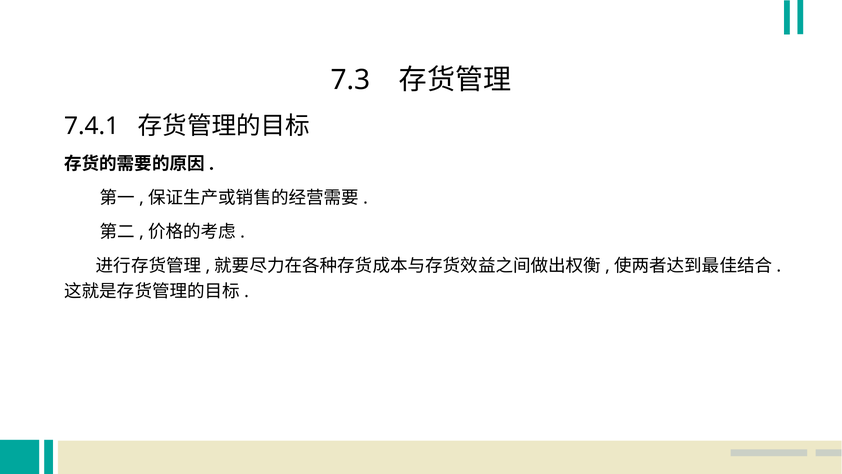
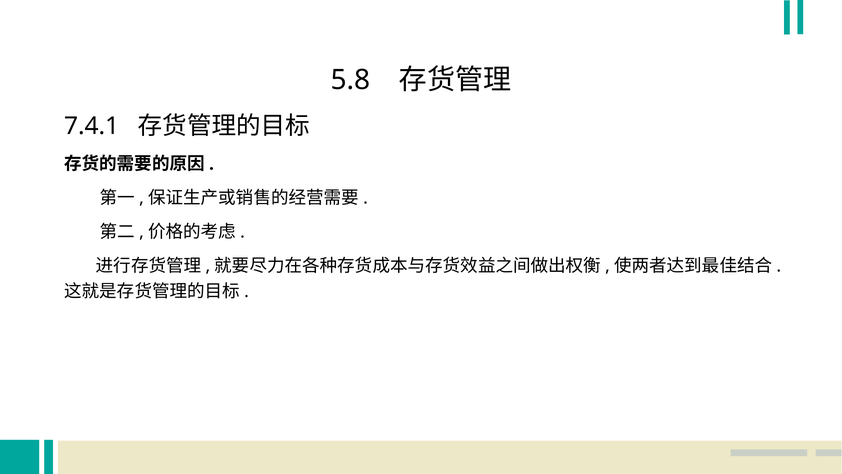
7.3: 7.3 -> 5.8
